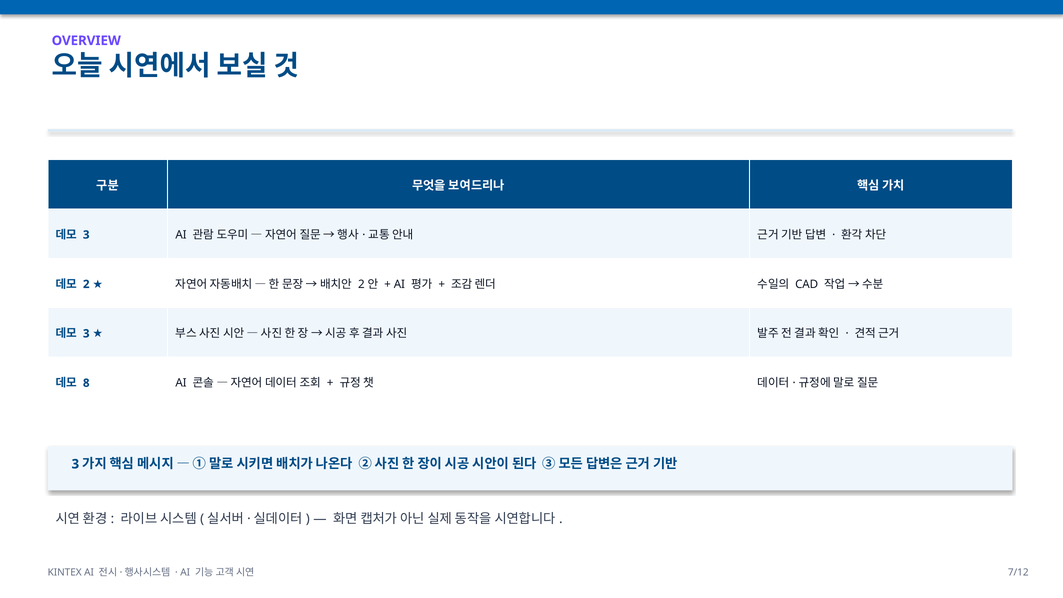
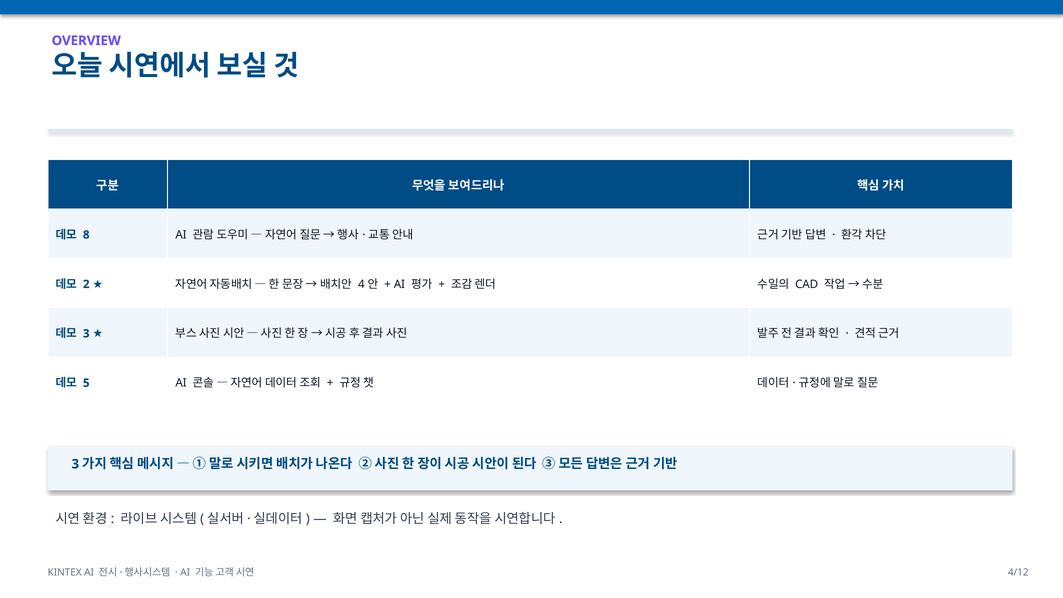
3 at (86, 235): 3 -> 8
2 at (361, 284): 2 -> 4
8: 8 -> 5
7/12: 7/12 -> 4/12
